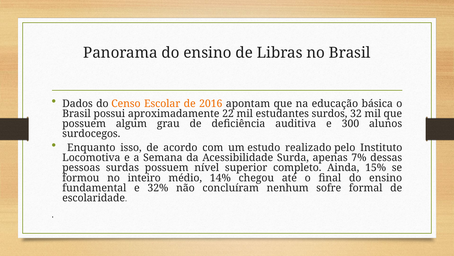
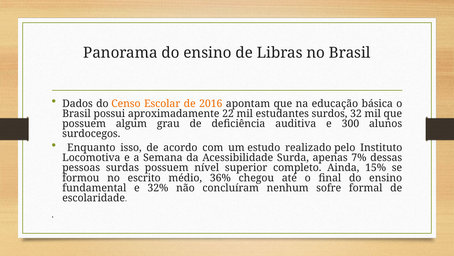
inteiro: inteiro -> escrito
14%: 14% -> 36%
